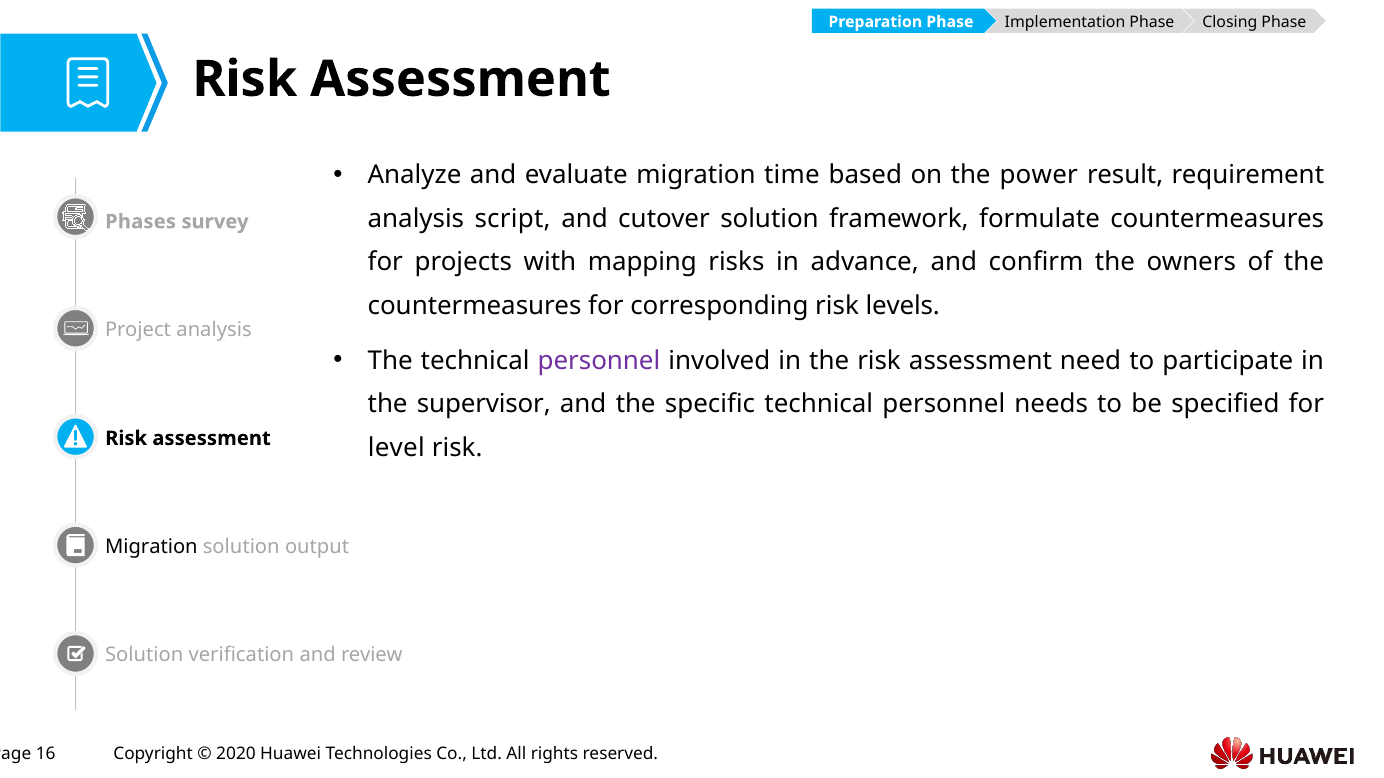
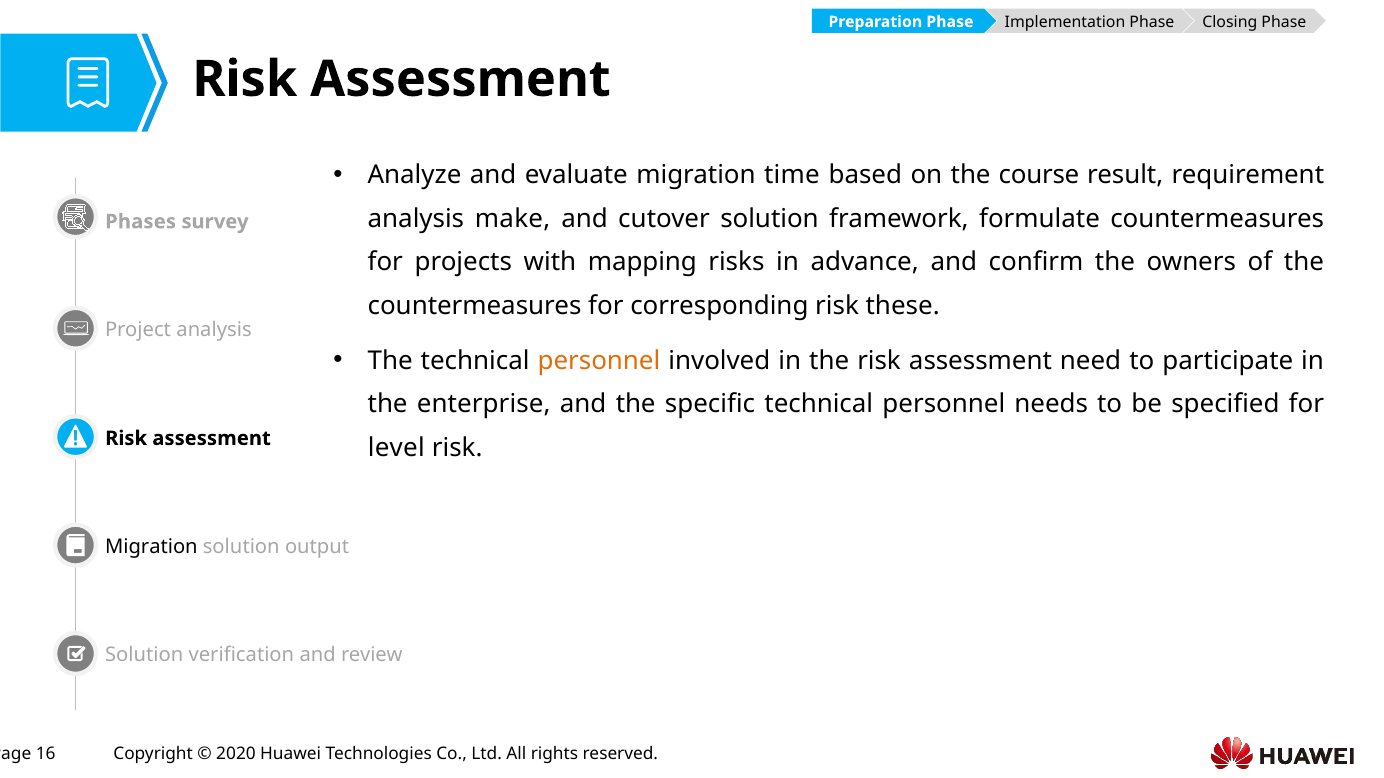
power: power -> course
script: script -> make
levels: levels -> these
personnel at (599, 361) colour: purple -> orange
supervisor: supervisor -> enterprise
